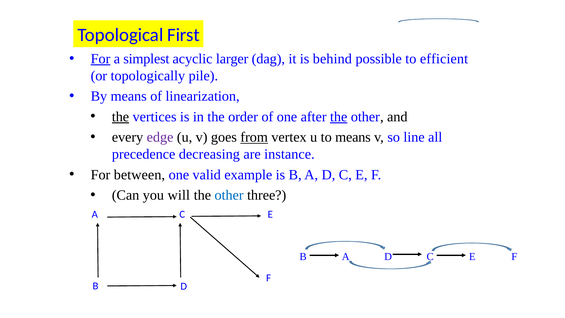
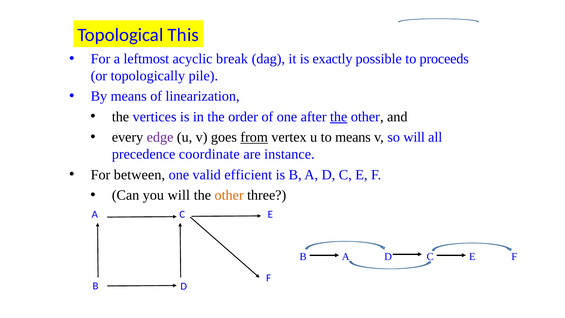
First: First -> This
For at (100, 59) underline: present -> none
simplest: simplest -> leftmost
larger: larger -> break
behind: behind -> exactly
efficient: efficient -> proceeds
the at (120, 117) underline: present -> none
so line: line -> will
decreasing: decreasing -> coordinate
example: example -> efficient
other at (229, 195) colour: blue -> orange
